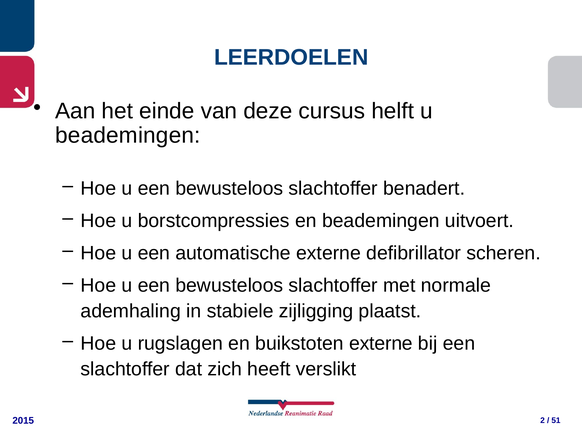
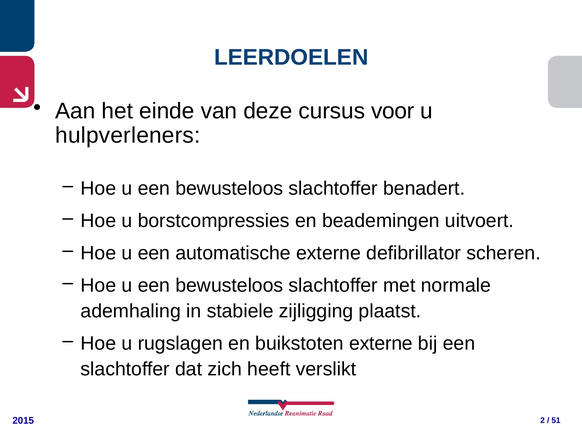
helft: helft -> voor
beademingen at (128, 136): beademingen -> hulpverleners
